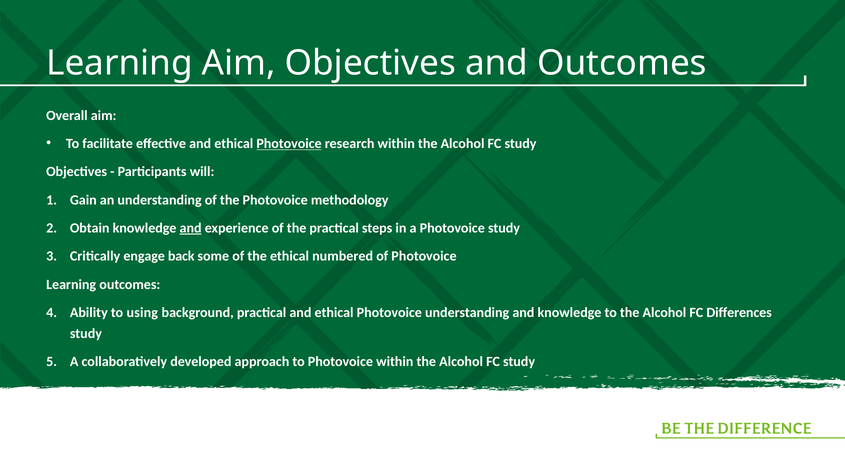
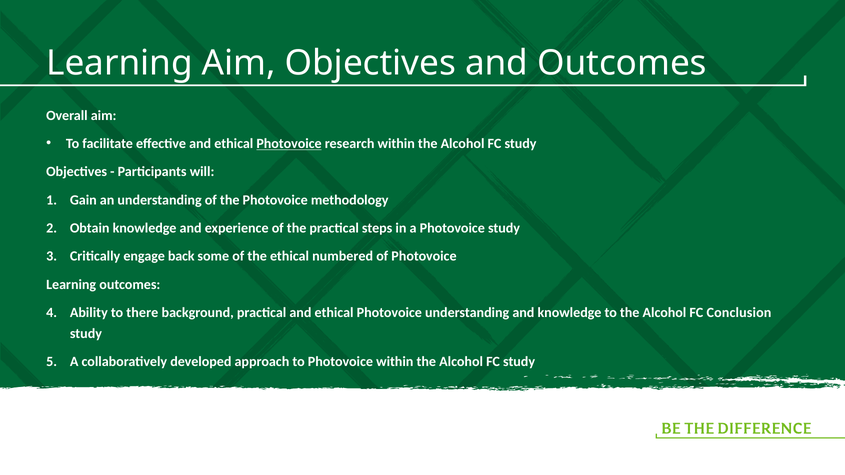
and at (191, 228) underline: present -> none
using: using -> there
Differences: Differences -> Conclusion
